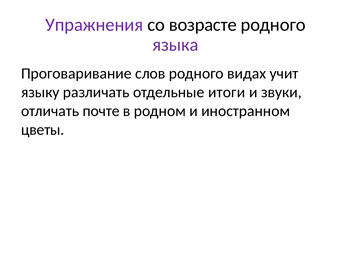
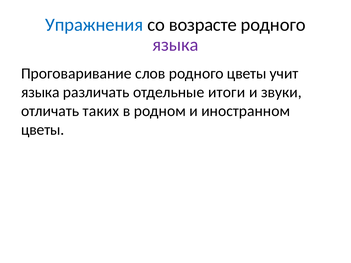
Упражнения colour: purple -> blue
родного видах: видах -> цветы
языку at (40, 92): языку -> языка
почте: почте -> таких
